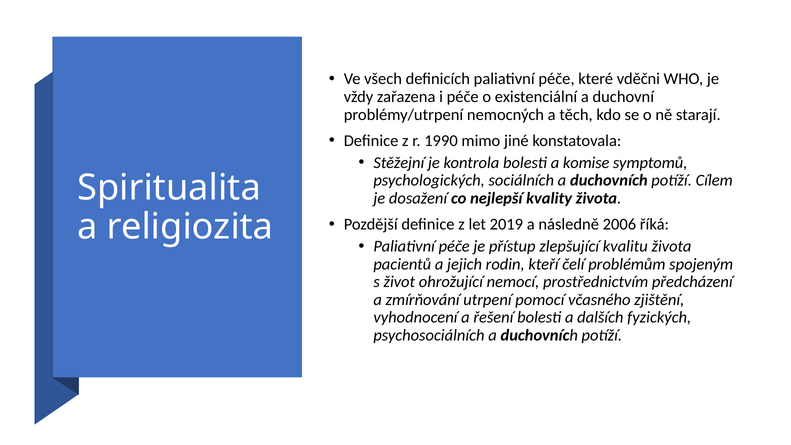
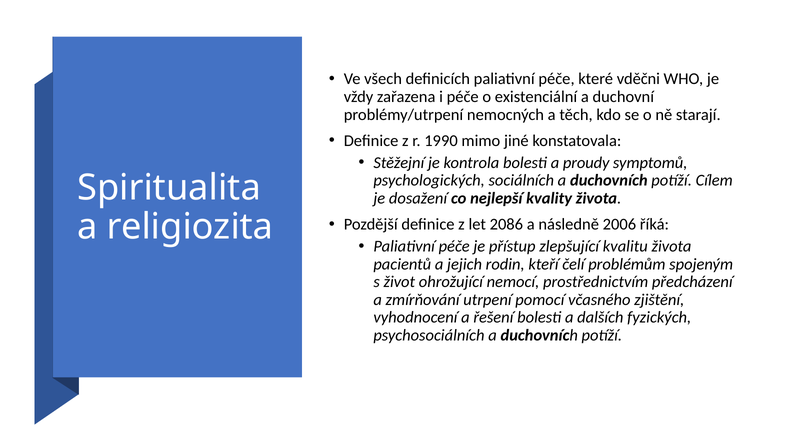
komise: komise -> proudy
2019: 2019 -> 2086
